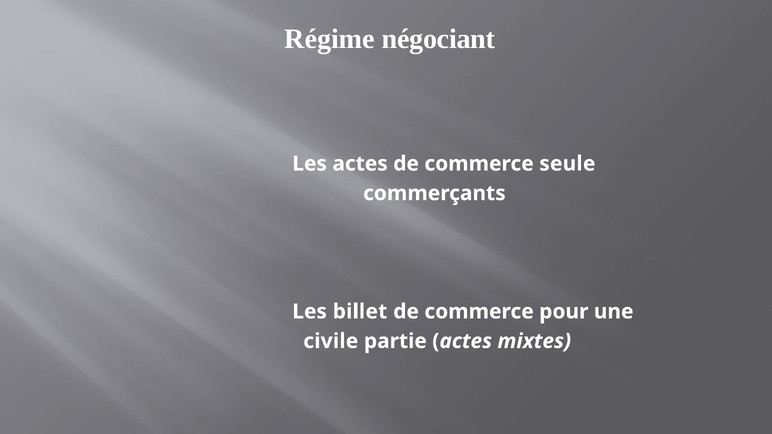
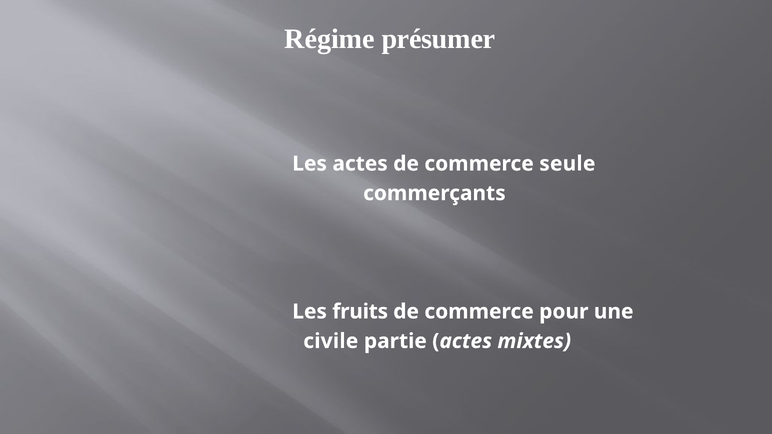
négociant: négociant -> présumer
billet: billet -> fruits
